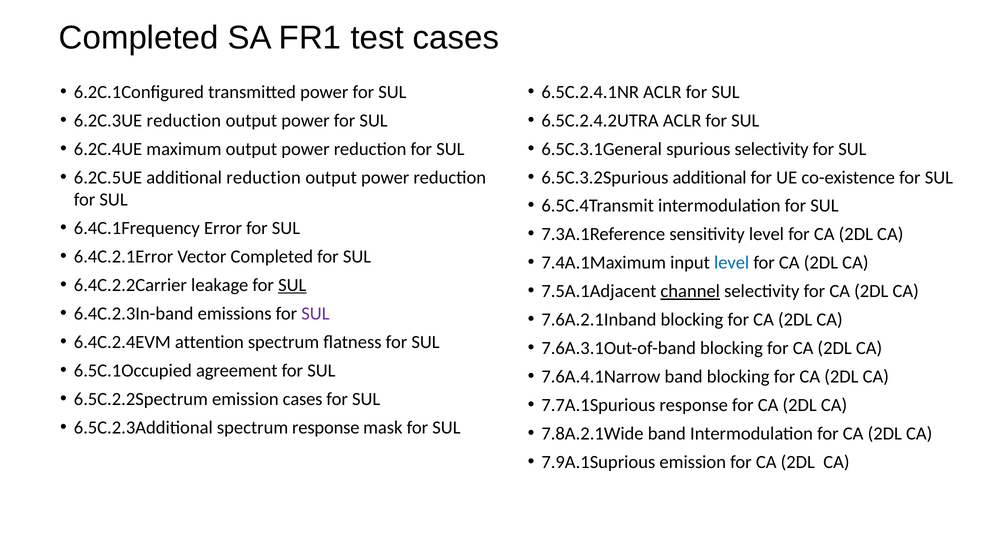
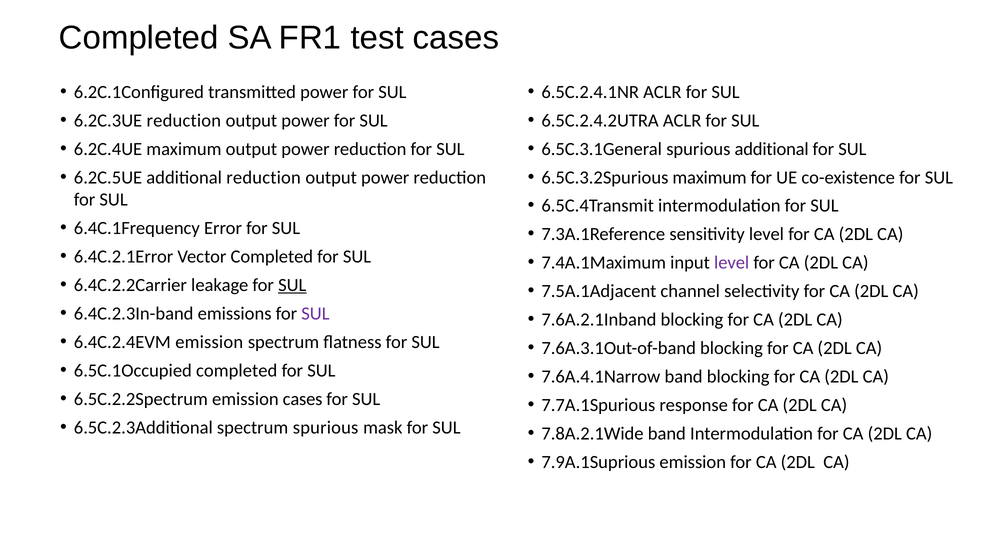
spurious selectivity: selectivity -> additional
additional at (710, 177): additional -> maximum
level at (732, 263) colour: blue -> purple
channel underline: present -> none
attention at (209, 342): attention -> emission
agreement at (237, 370): agreement -> completed
spectrum response: response -> spurious
